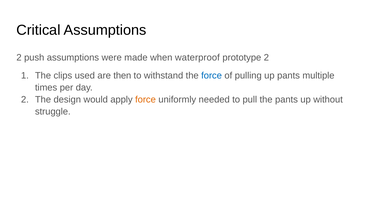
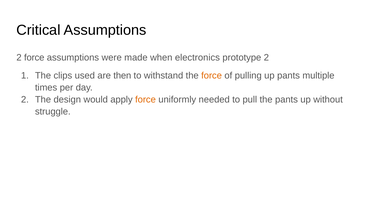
2 push: push -> force
waterproof: waterproof -> electronics
force at (212, 76) colour: blue -> orange
